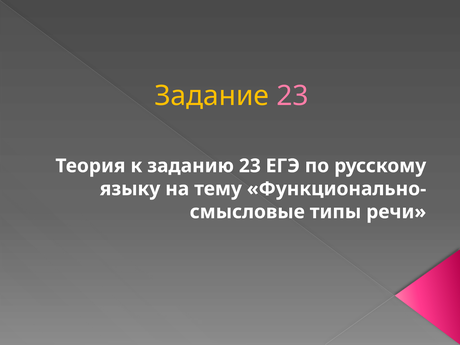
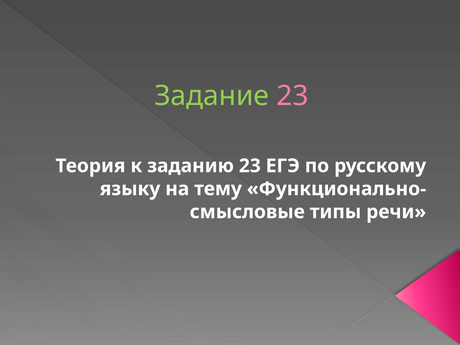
Задание colour: yellow -> light green
